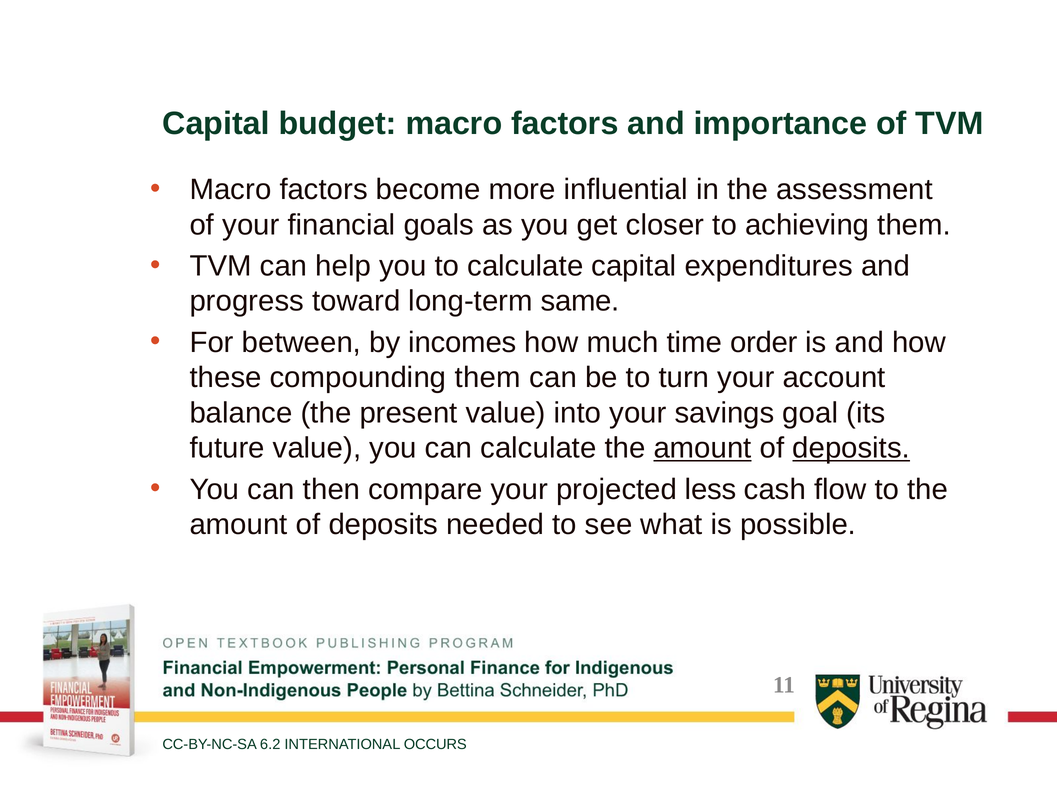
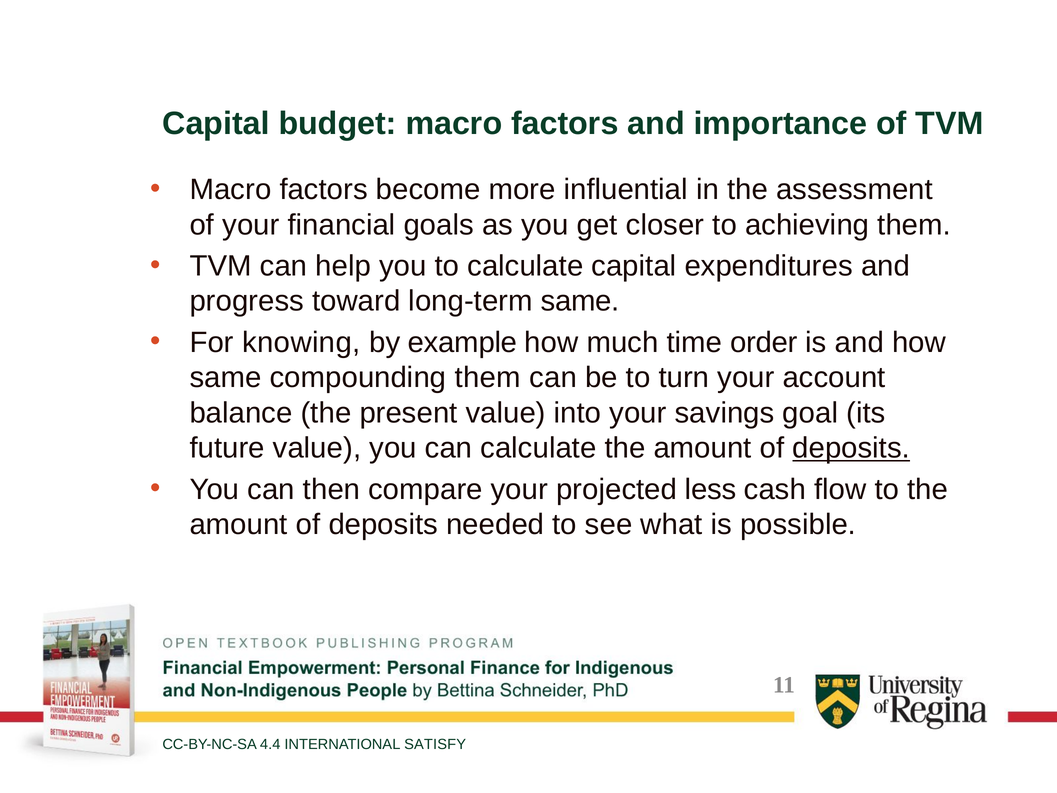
between: between -> knowing
incomes: incomes -> example
these at (226, 378): these -> same
amount at (703, 448) underline: present -> none
6.2: 6.2 -> 4.4
OCCURS: OCCURS -> SATISFY
